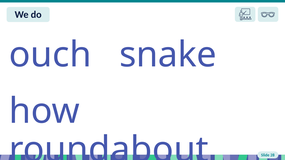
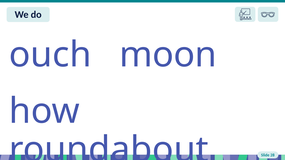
snake: snake -> moon
